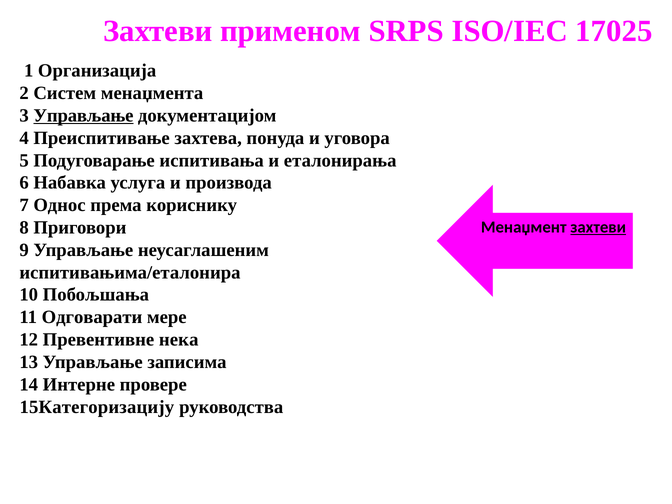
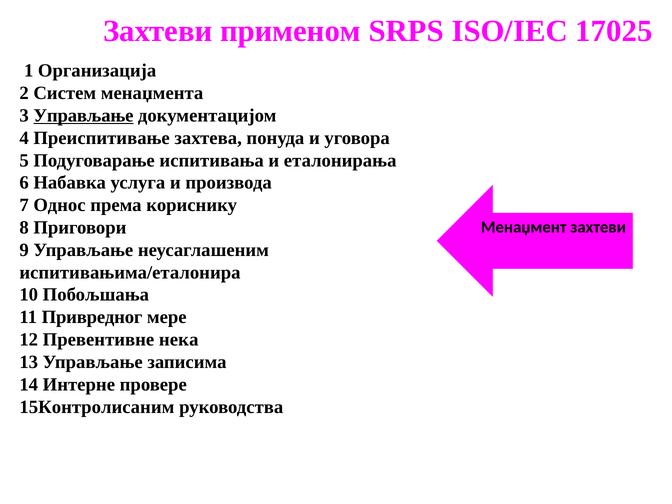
захтеви at (598, 227) underline: present -> none
Одговарати: Одговарати -> Привредног
15Категоризацију: 15Категоризацију -> 15Контролисаним
